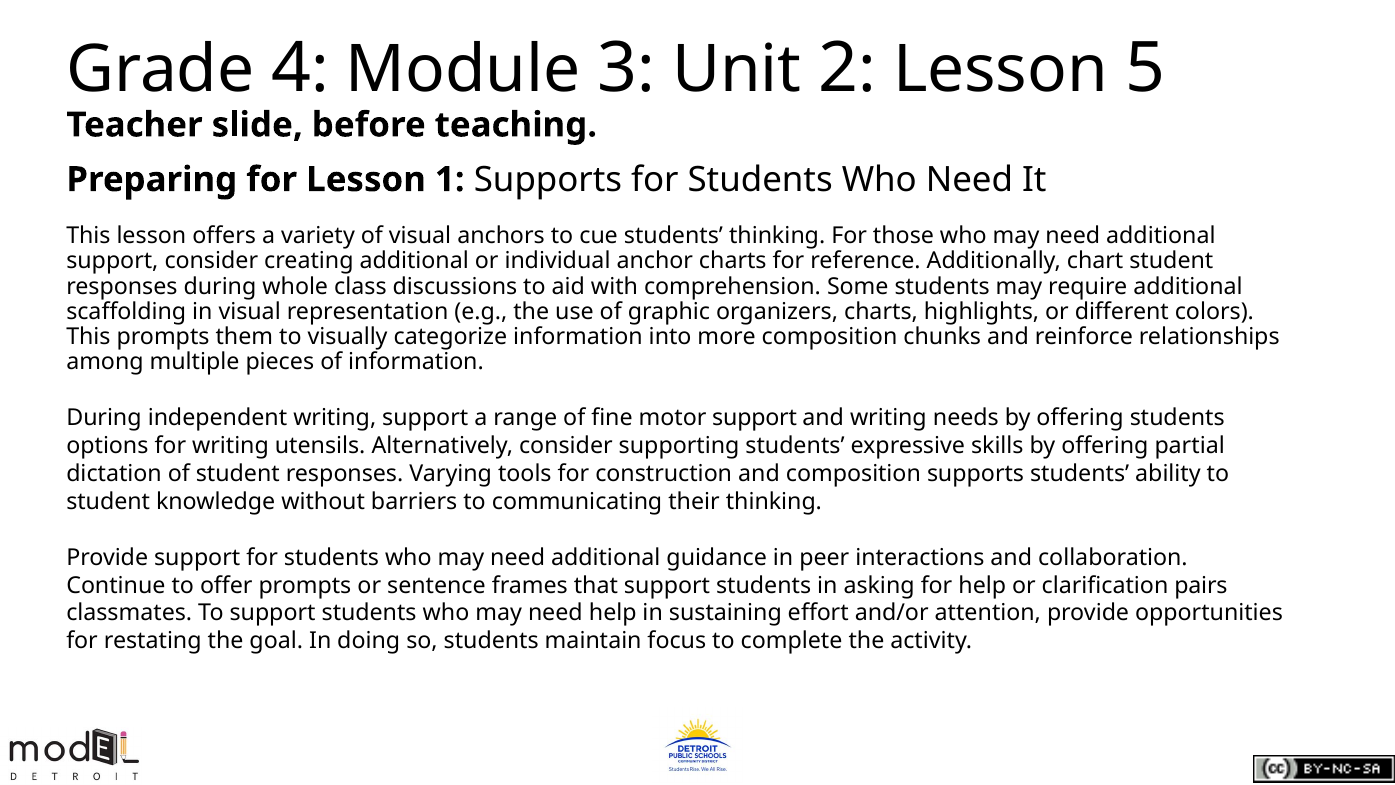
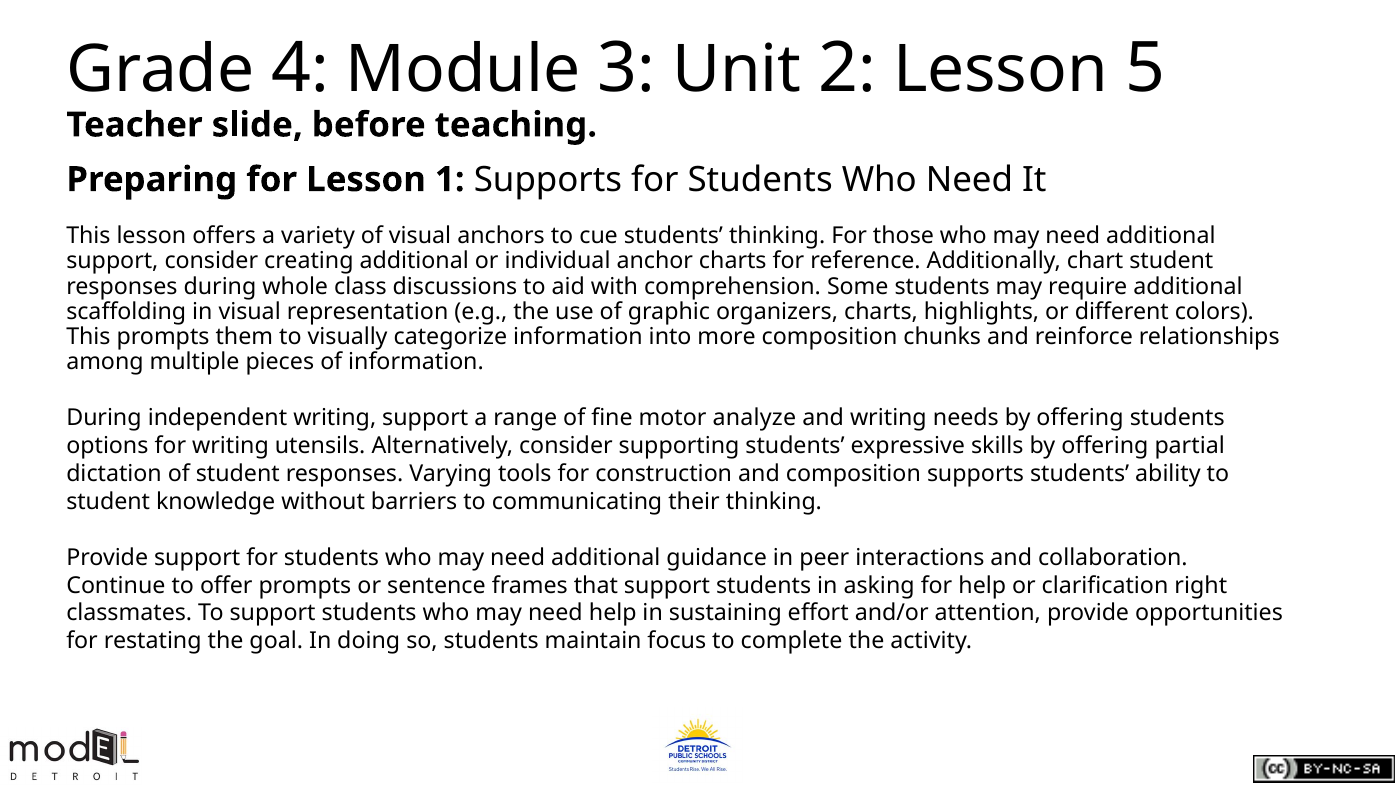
motor support: support -> analyze
pairs: pairs -> right
